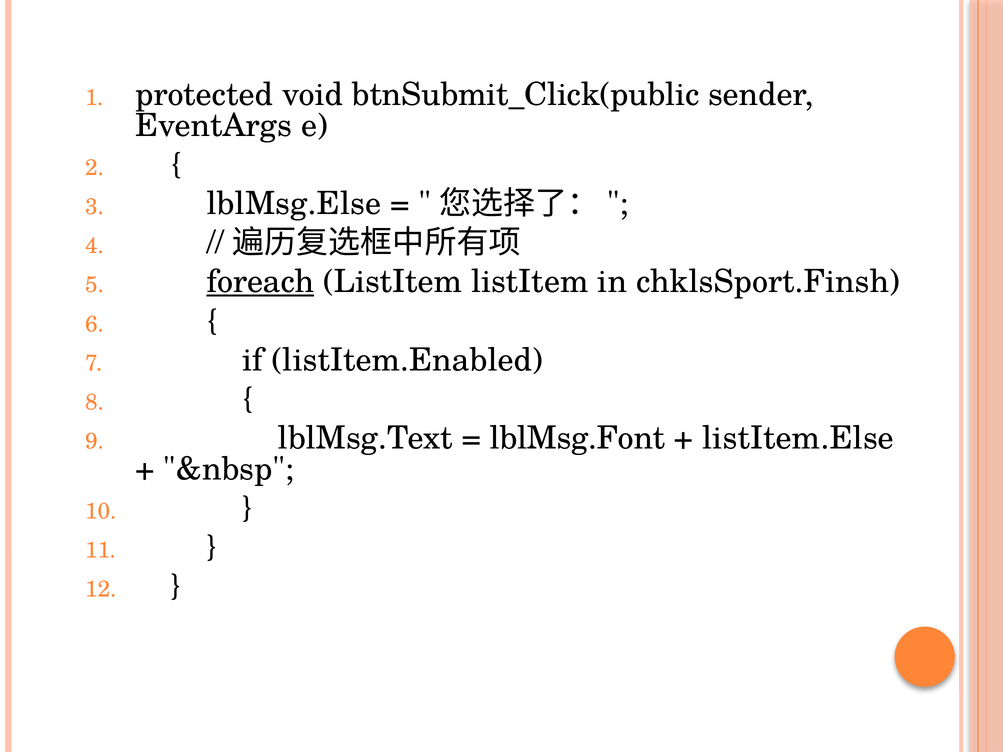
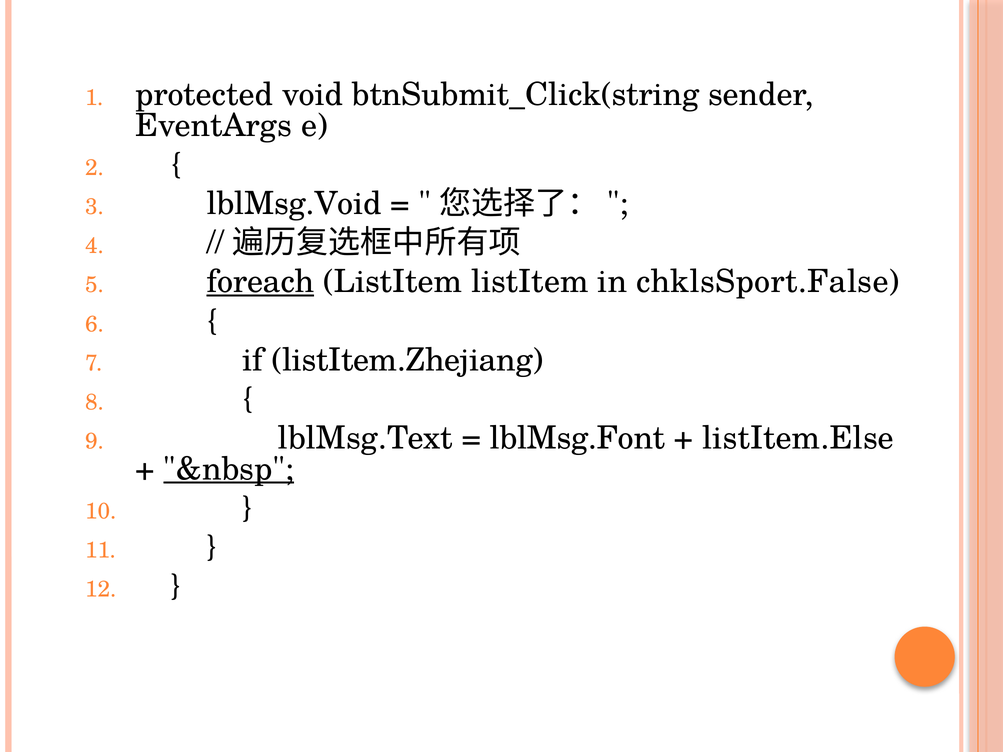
btnSubmit_Click(public: btnSubmit_Click(public -> btnSubmit_Click(string
lblMsg.Else: lblMsg.Else -> lblMsg.Void
chklsSport.Finsh: chklsSport.Finsh -> chklsSport.False
listItem.Enabled: listItem.Enabled -> listItem.Zhejiang
&nbsp underline: none -> present
